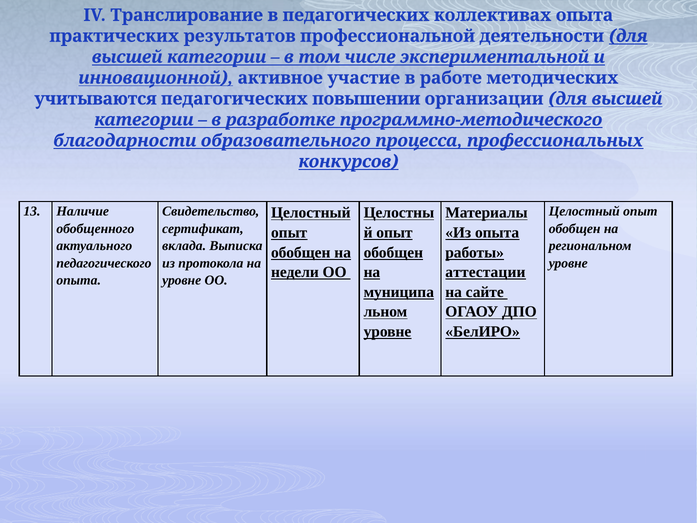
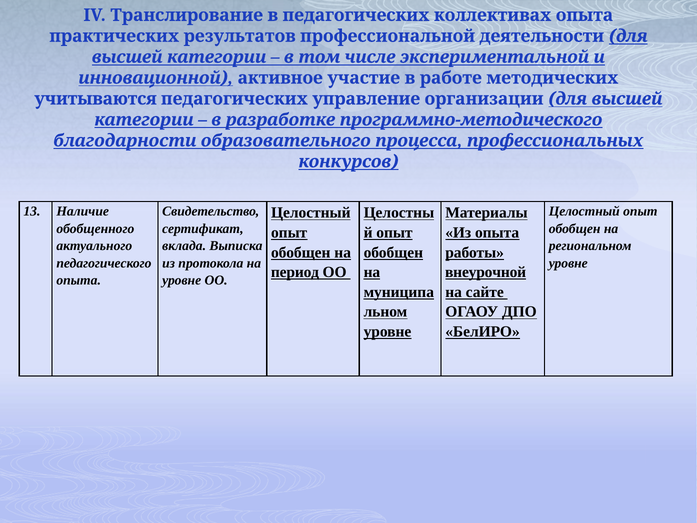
повышении: повышении -> управление
недели: недели -> период
аттестации: аттестации -> внеурочной
